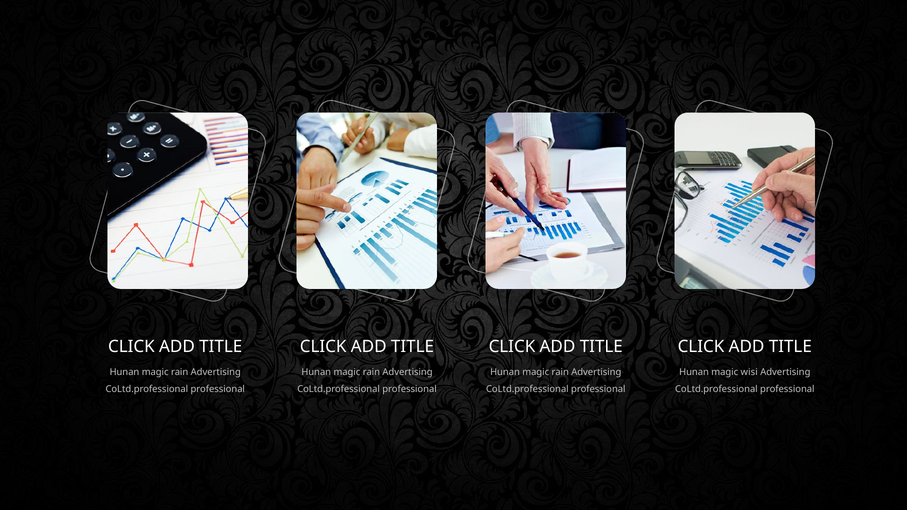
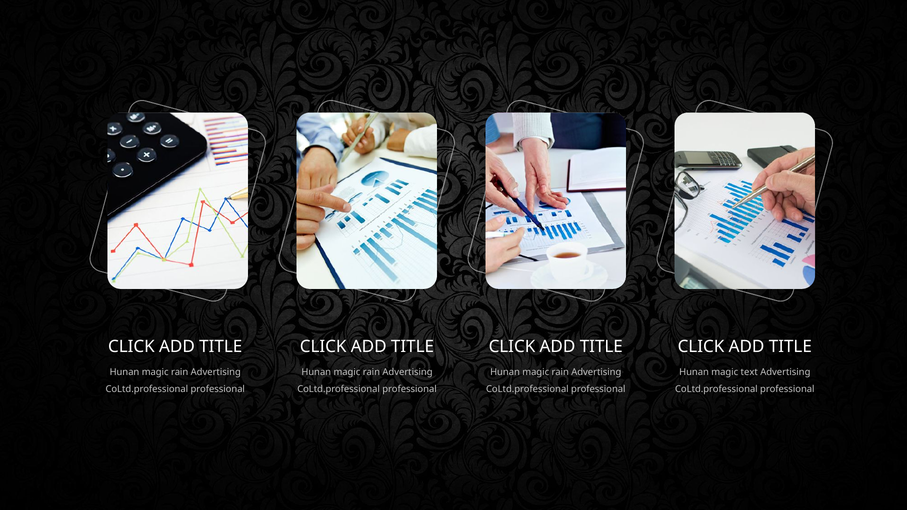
wisi: wisi -> text
